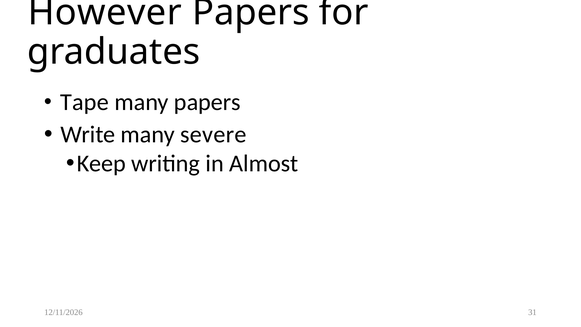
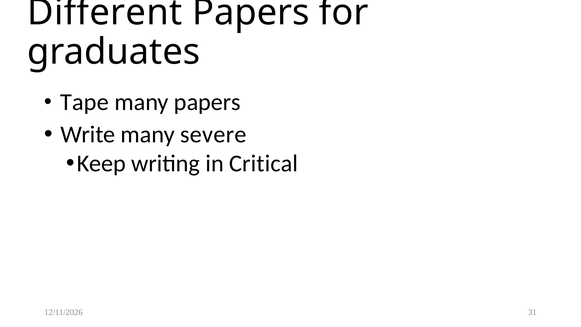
However: However -> Different
Almost: Almost -> Critical
